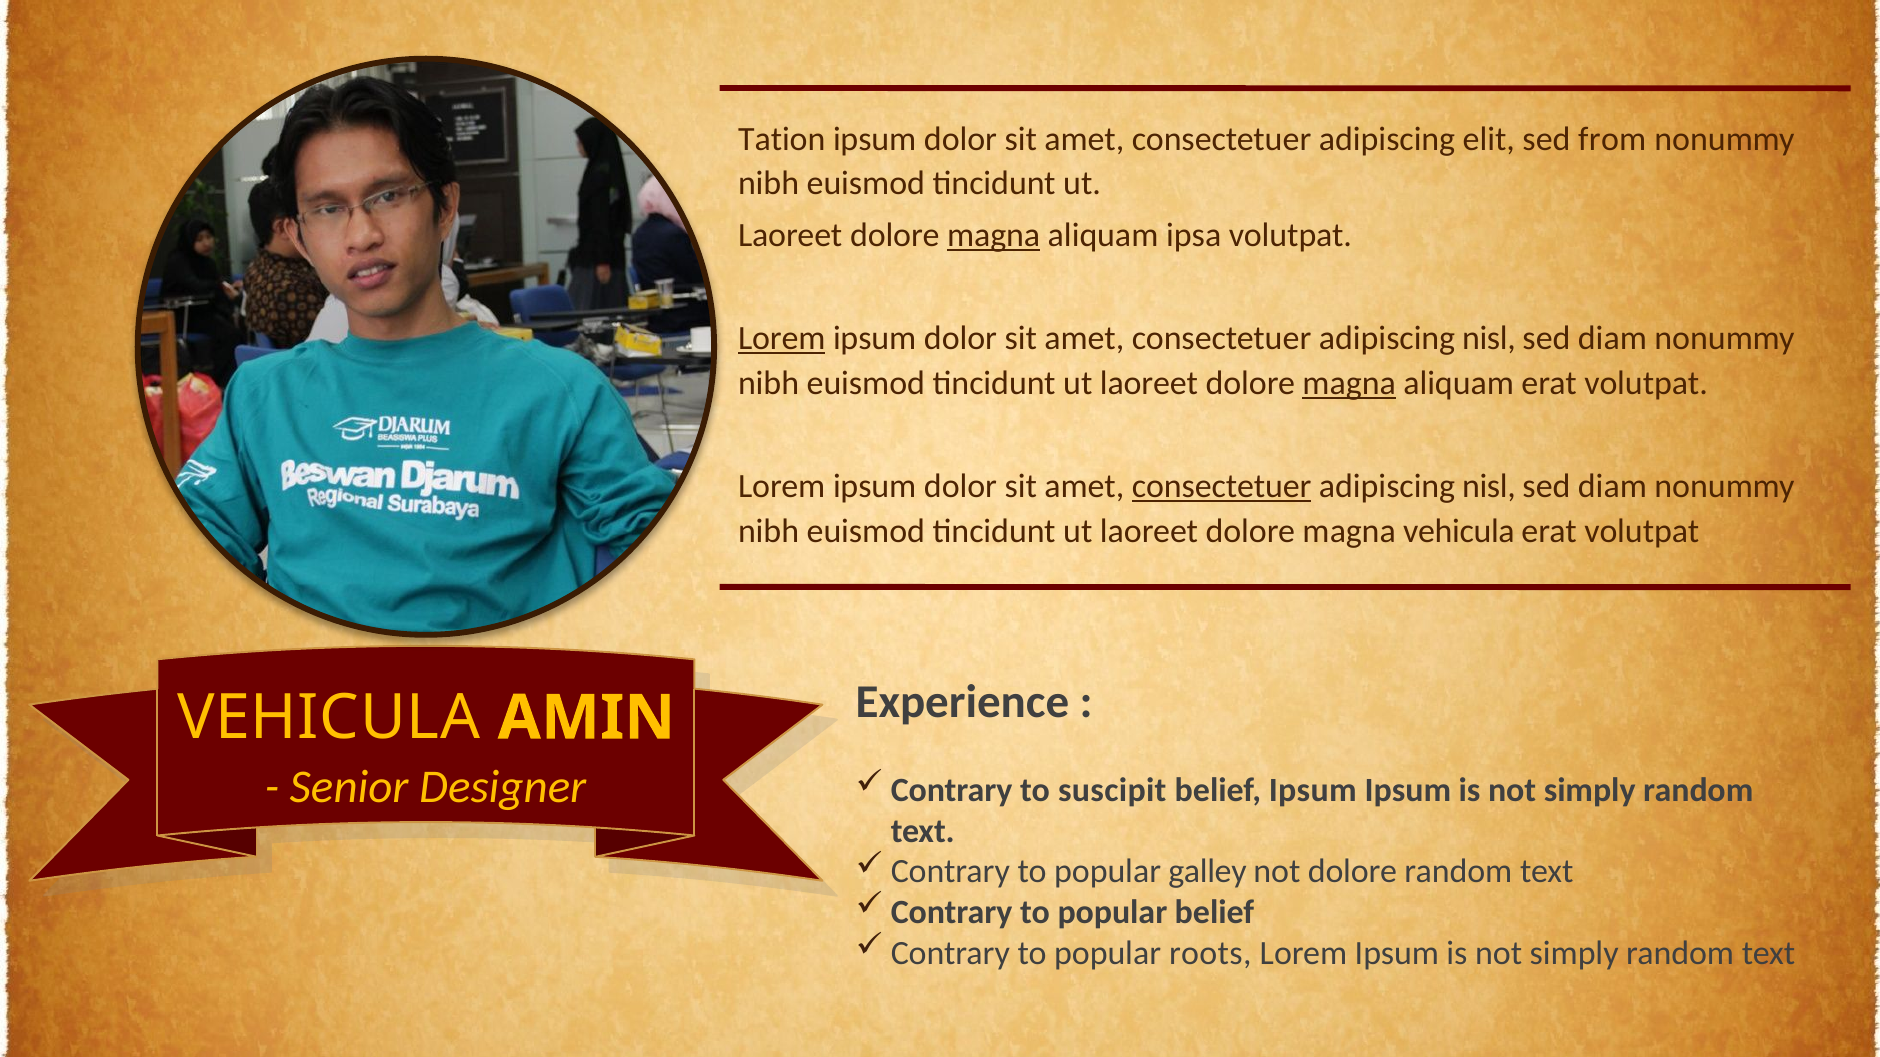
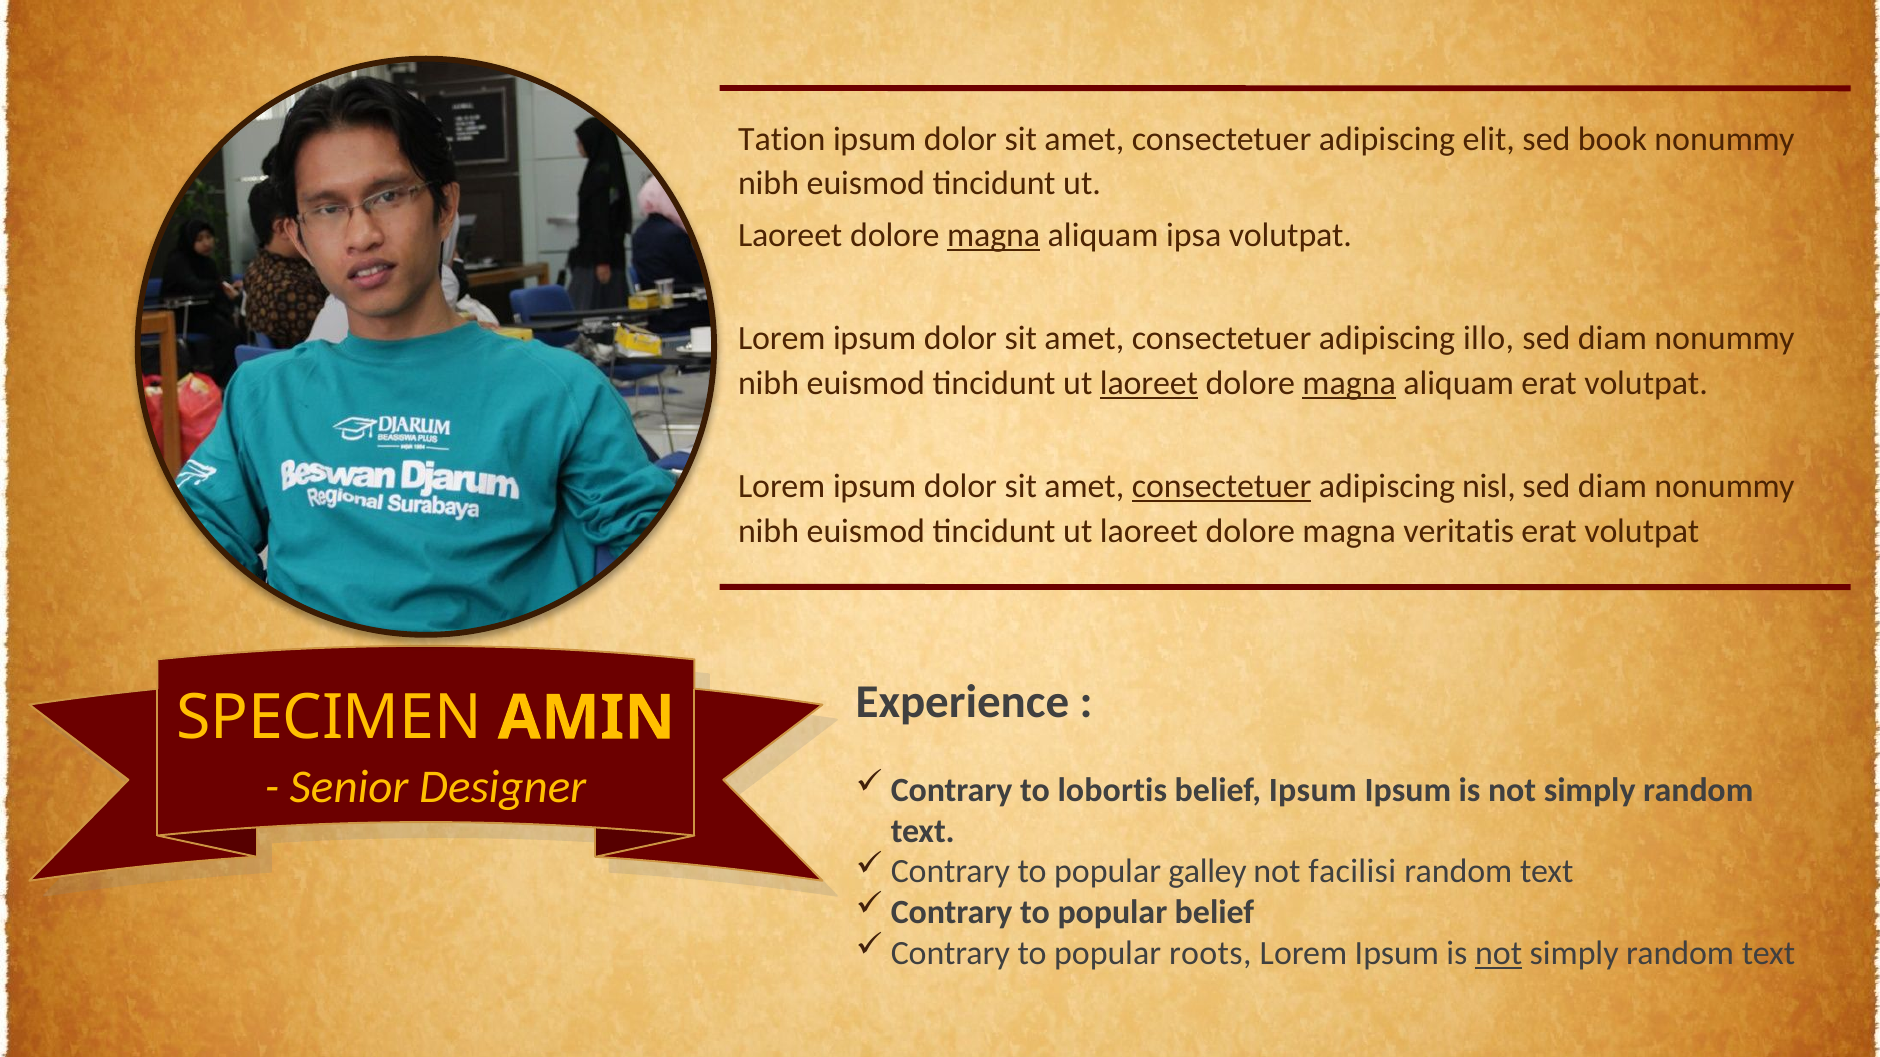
from: from -> book
Lorem at (782, 339) underline: present -> none
nisl at (1489, 339): nisl -> illo
laoreet at (1149, 384) underline: none -> present
magna vehicula: vehicula -> veritatis
VEHICULA at (329, 718): VEHICULA -> SPECIMEN
suscipit: suscipit -> lobortis
not dolore: dolore -> facilisi
not at (1499, 954) underline: none -> present
